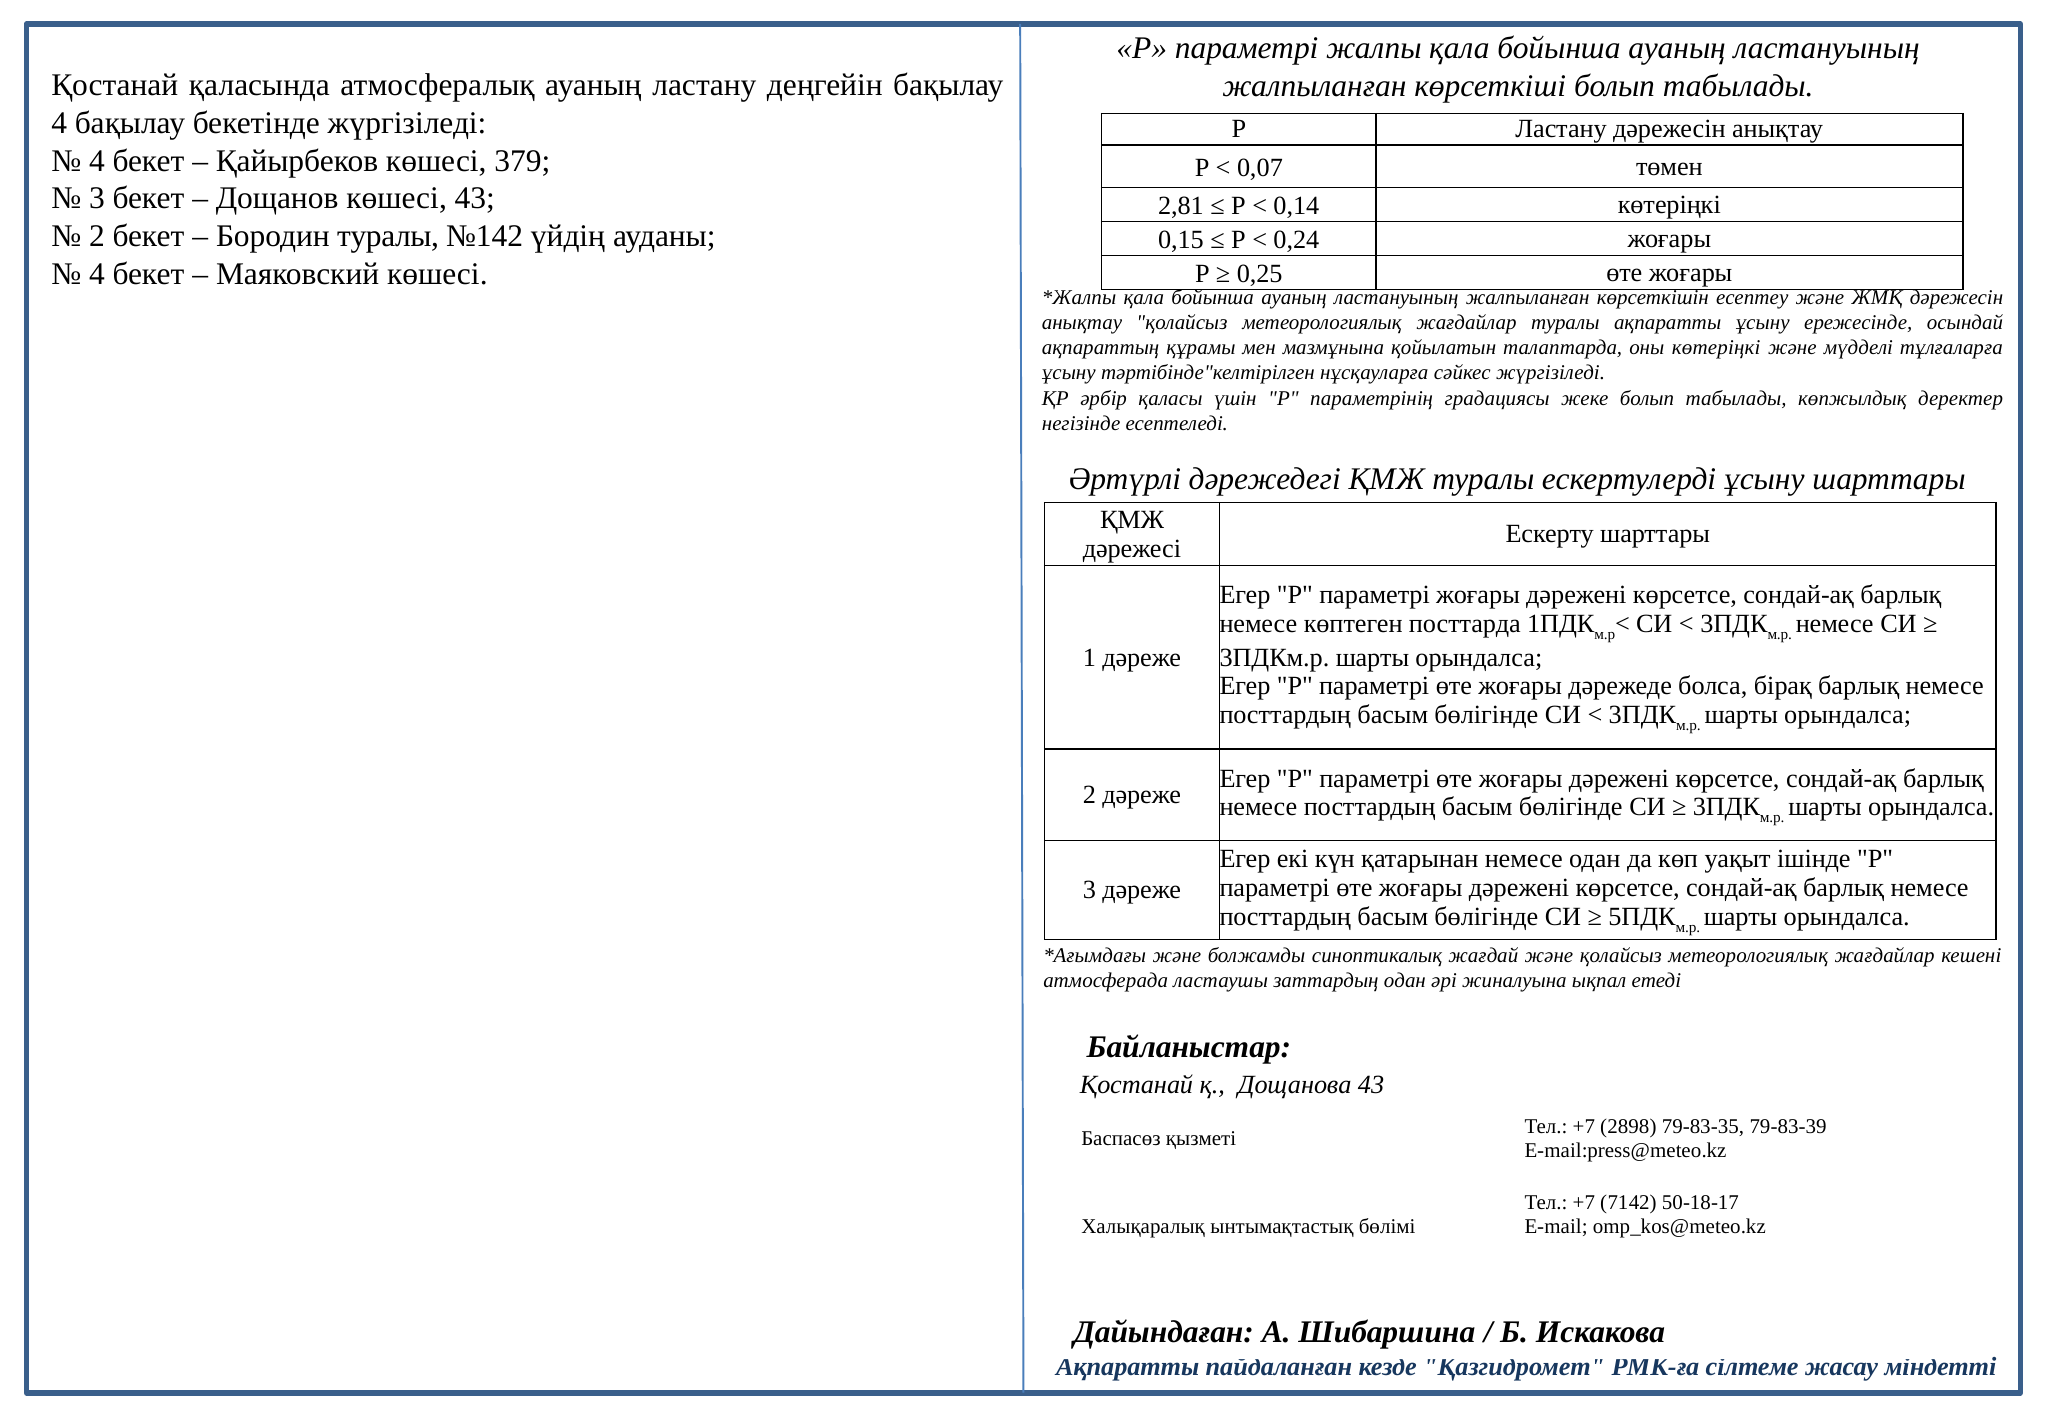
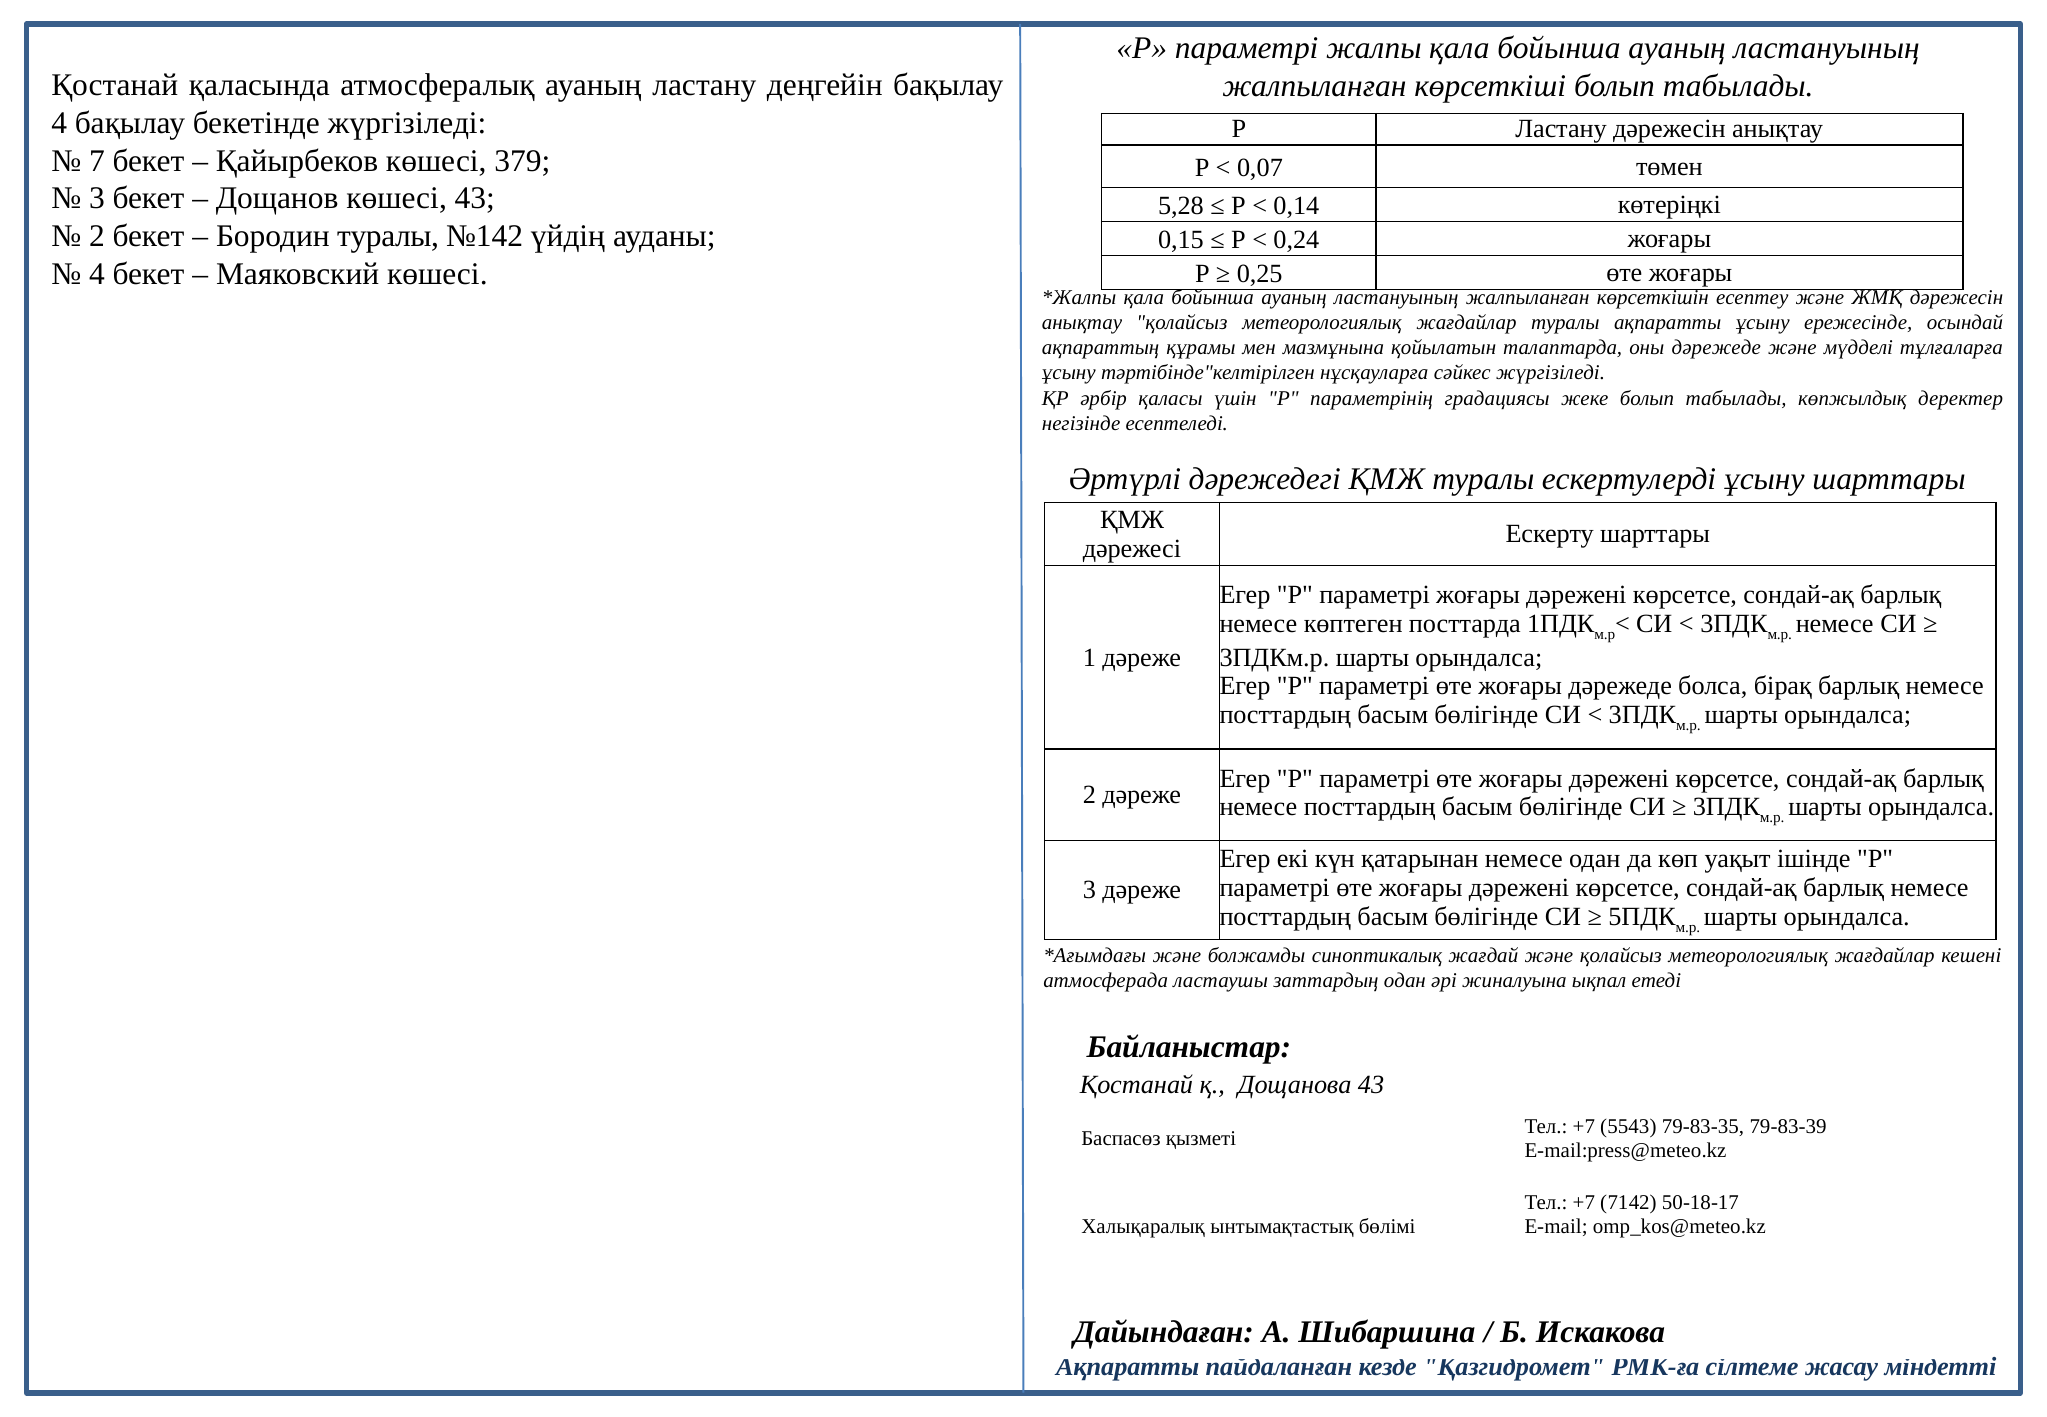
4 at (97, 161): 4 -> 7
2,81: 2,81 -> 5,28
оны көтеріңкі: көтеріңкі -> дәрежеде
2898: 2898 -> 5543
